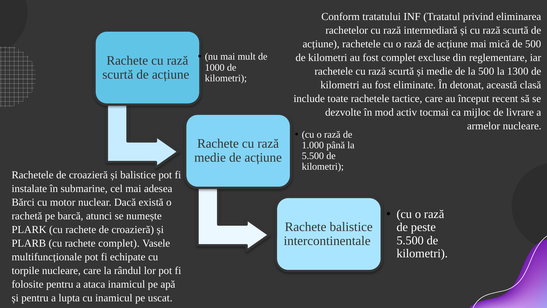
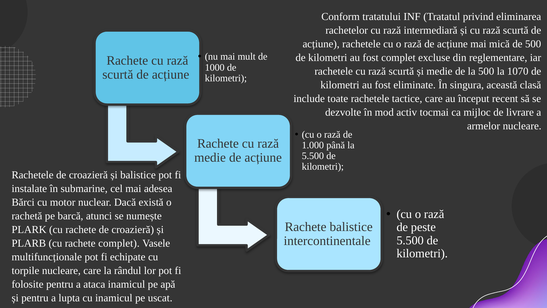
1300: 1300 -> 1070
detonat: detonat -> singura
